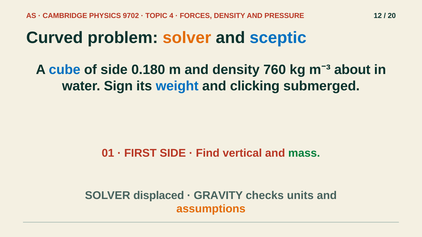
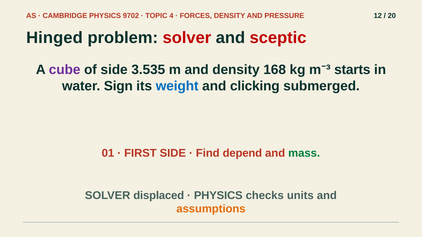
Curved: Curved -> Hinged
solver at (187, 38) colour: orange -> red
sceptic colour: blue -> red
cube colour: blue -> purple
0.180: 0.180 -> 3.535
760: 760 -> 168
about: about -> starts
vertical: vertical -> depend
GRAVITY at (218, 196): GRAVITY -> PHYSICS
